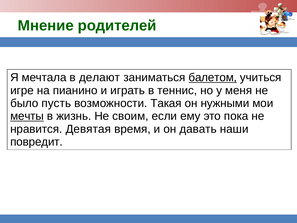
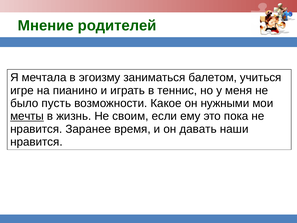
делают: делают -> эгоизму
балетом underline: present -> none
Такая: Такая -> Какое
Девятая: Девятая -> Заранее
повредит at (36, 142): повредит -> нравится
